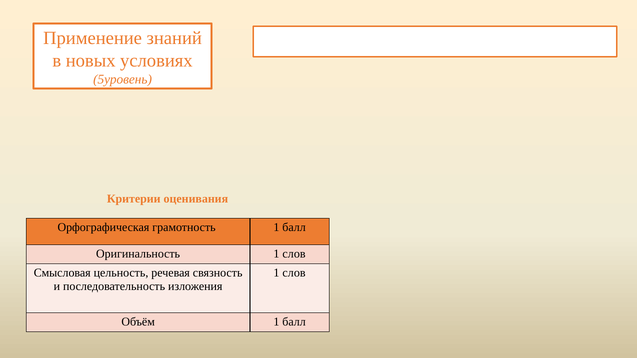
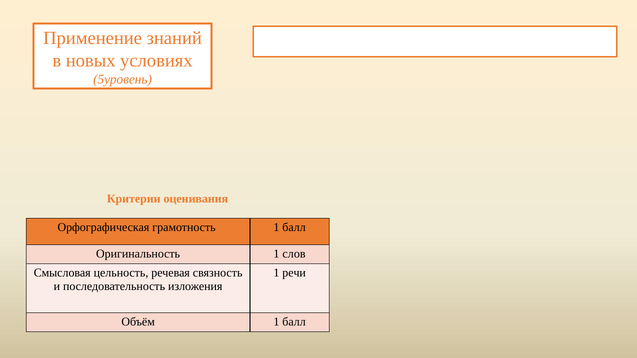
слов at (294, 273): слов -> речи
